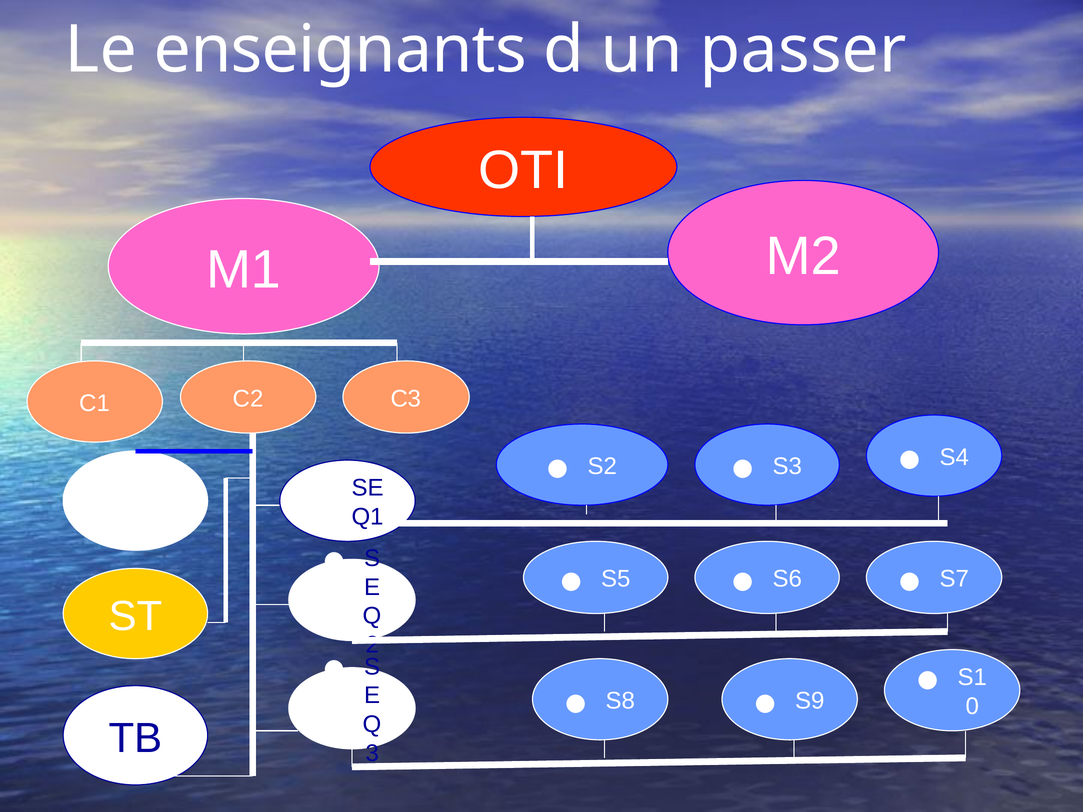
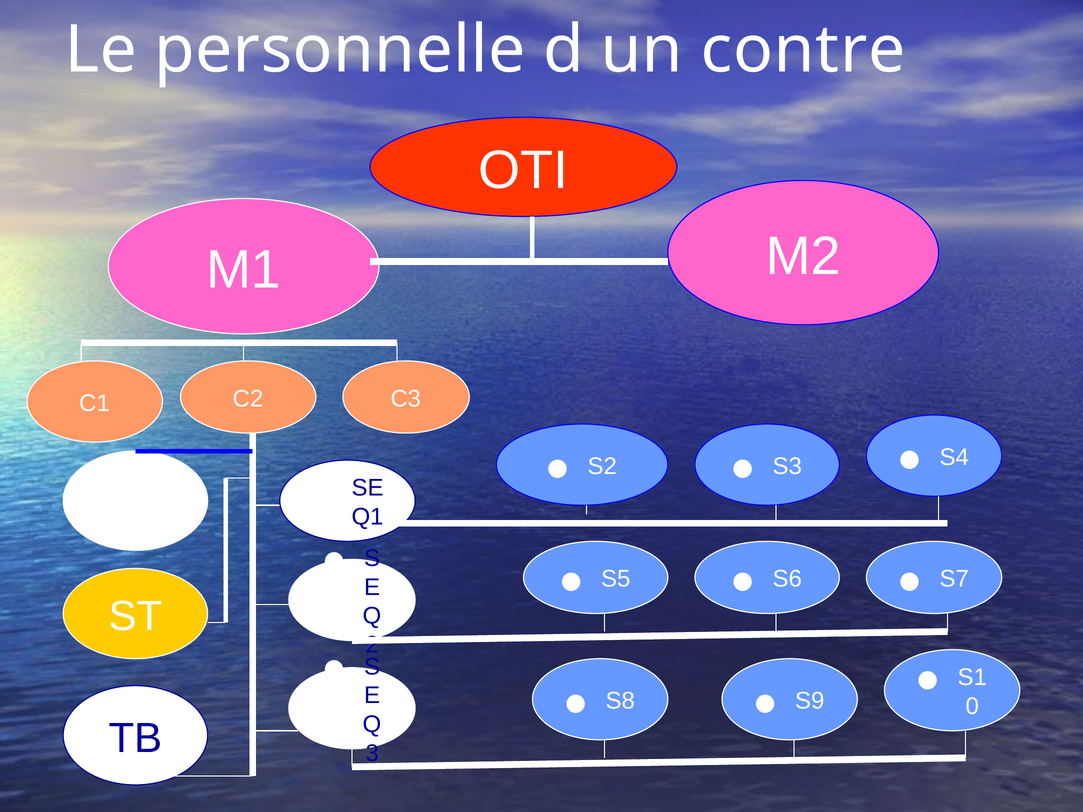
enseignants: enseignants -> personnelle
passer: passer -> contre
